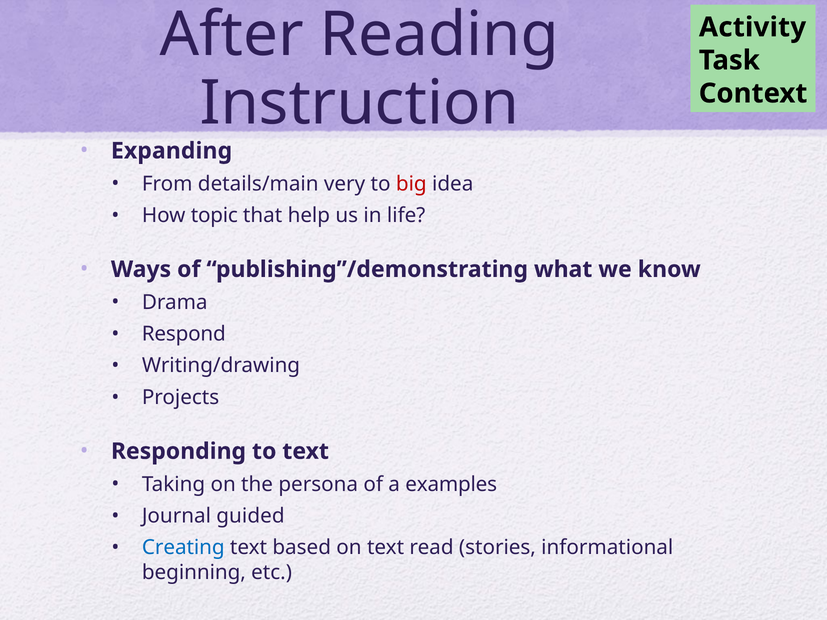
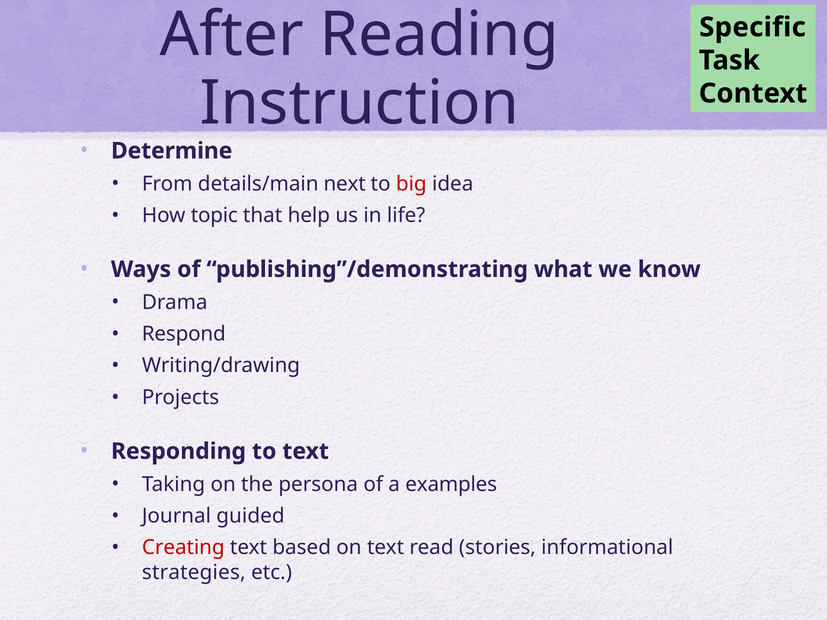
Activity: Activity -> Specific
Expanding: Expanding -> Determine
very: very -> next
Creating colour: blue -> red
beginning: beginning -> strategies
